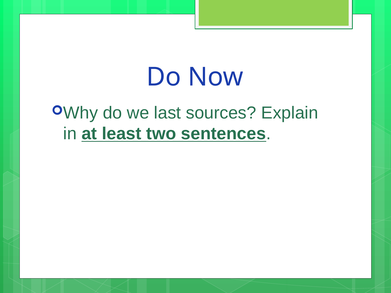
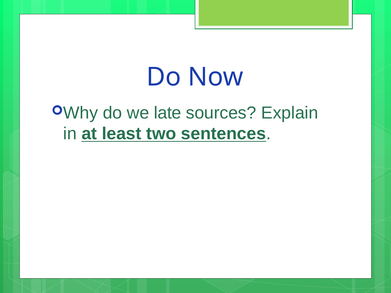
last: last -> late
